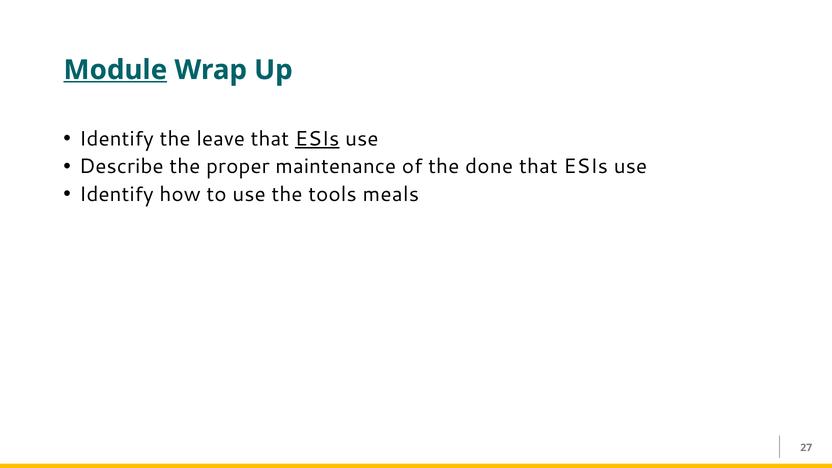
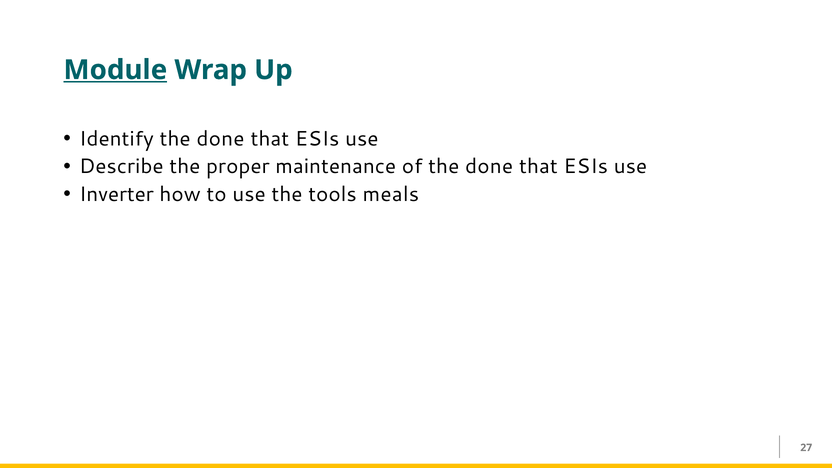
Identify the leave: leave -> done
ESIs at (317, 139) underline: present -> none
Identify at (116, 194): Identify -> Inverter
